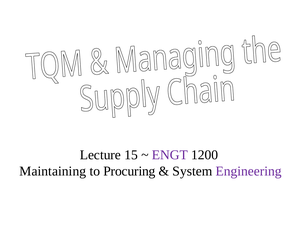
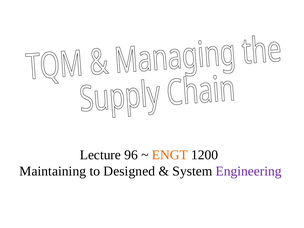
15: 15 -> 96
ENGT colour: purple -> orange
Procuring: Procuring -> Designed
